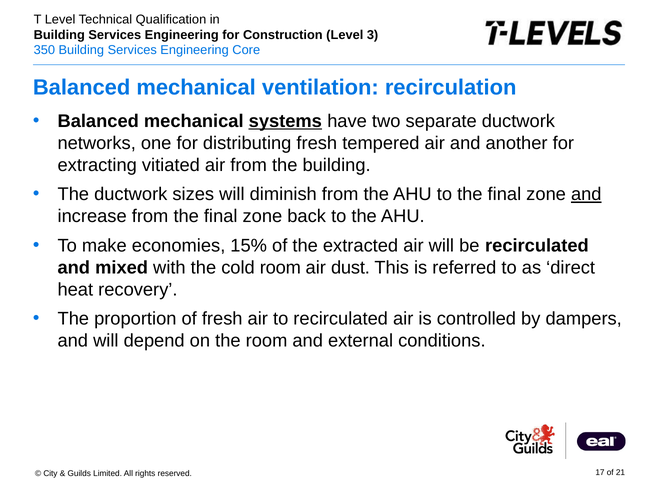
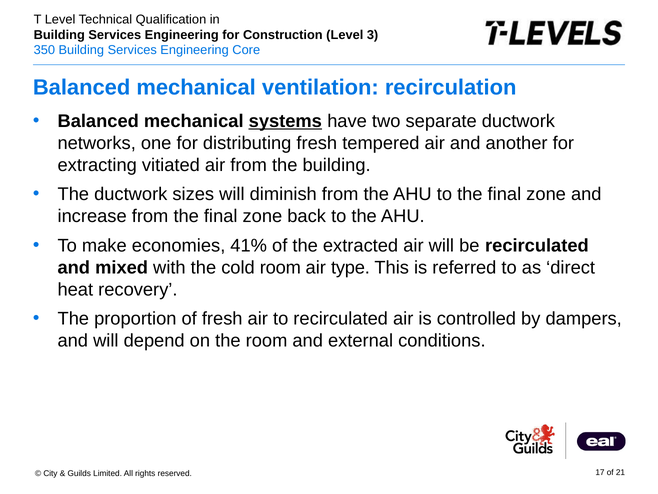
and at (586, 194) underline: present -> none
15%: 15% -> 41%
dust: dust -> type
